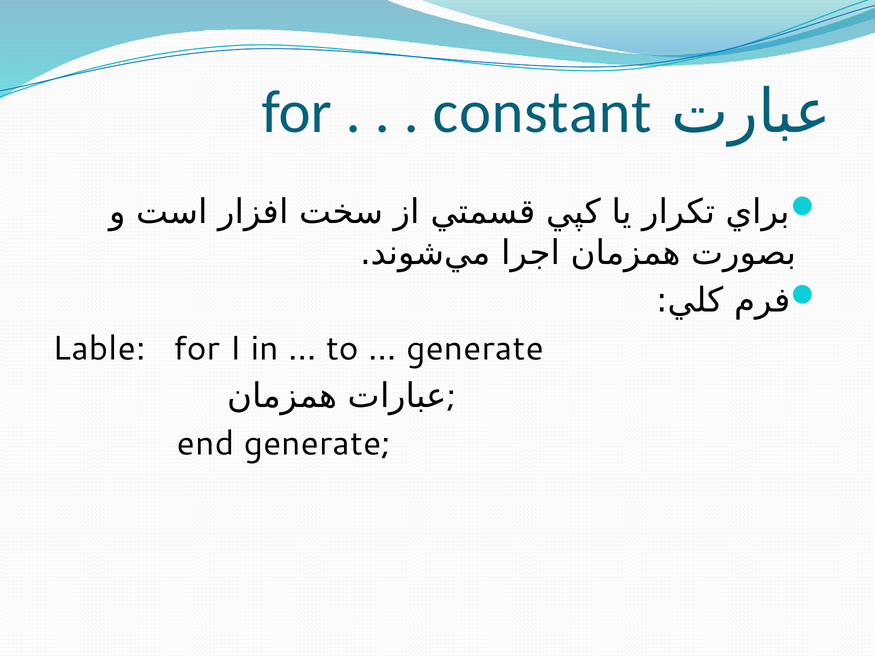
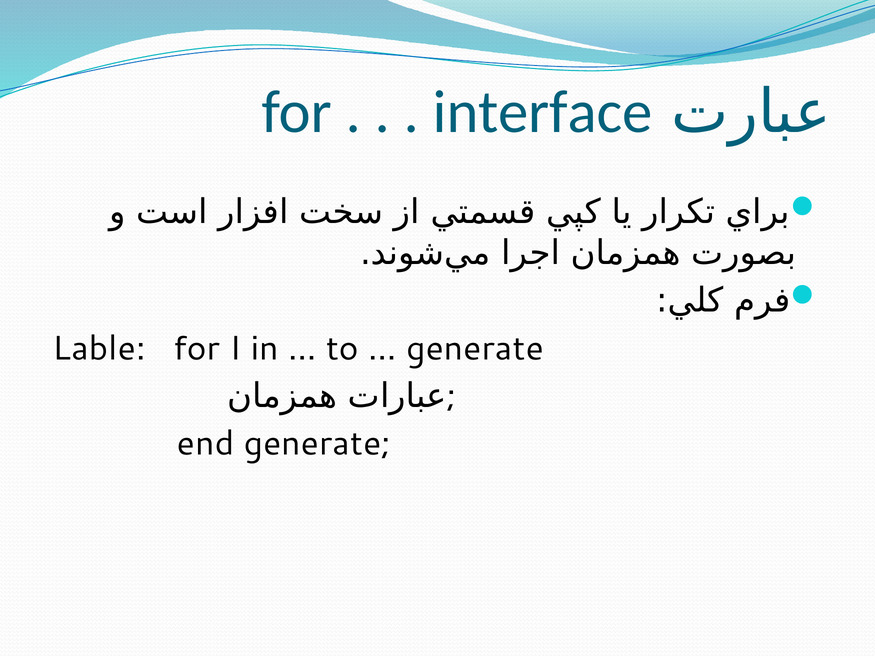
constant: constant -> interface
